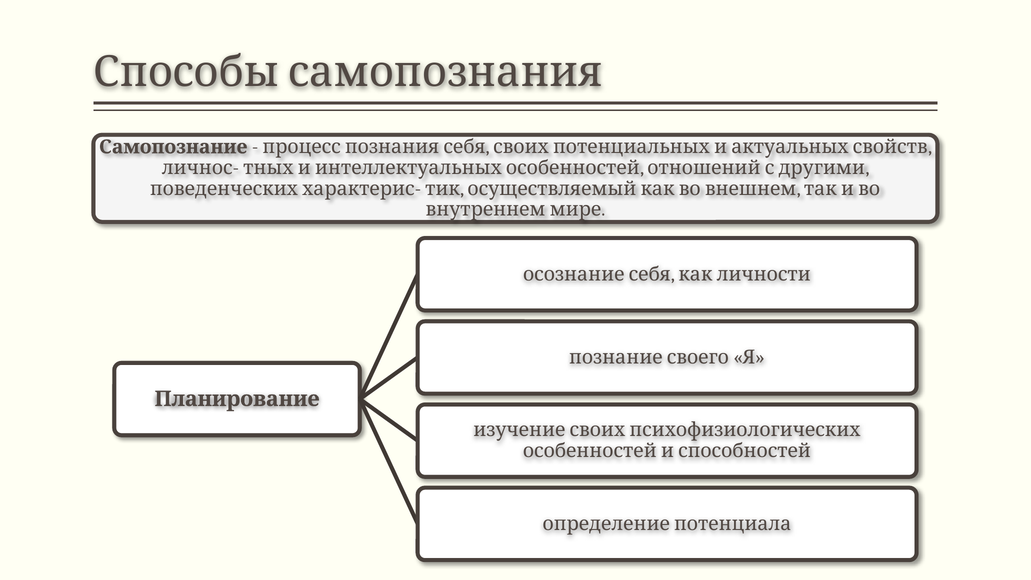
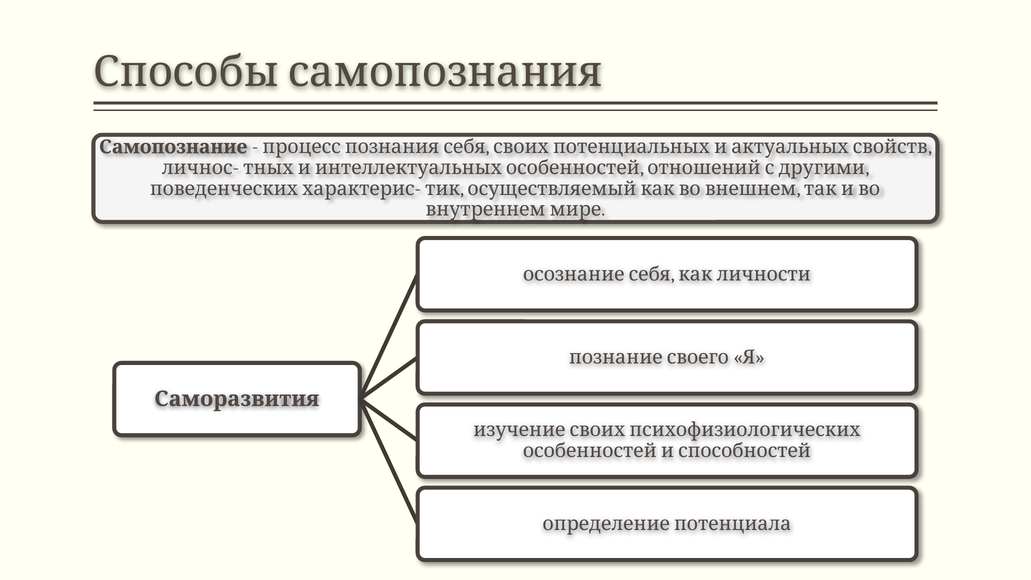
Планирование: Планирование -> Саморазвития
